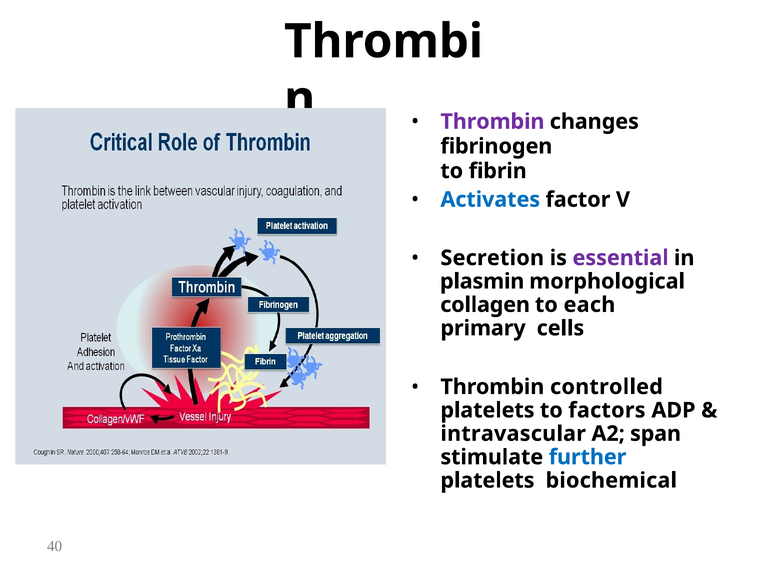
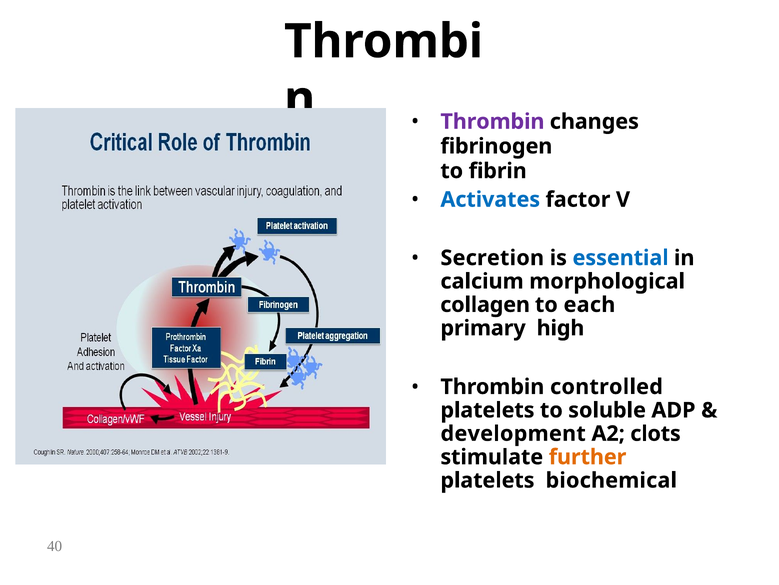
essential colour: purple -> blue
plasmin: plasmin -> calcium
cells: cells -> high
factors: factors -> soluble
intravascular: intravascular -> development
span: span -> clots
further colour: blue -> orange
